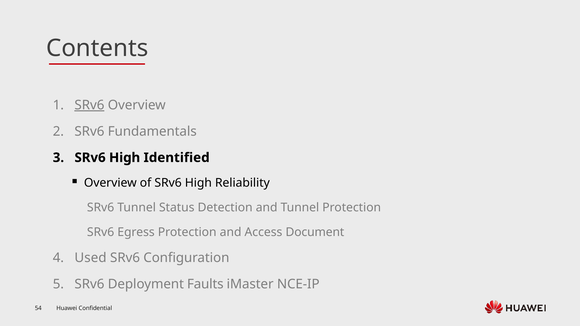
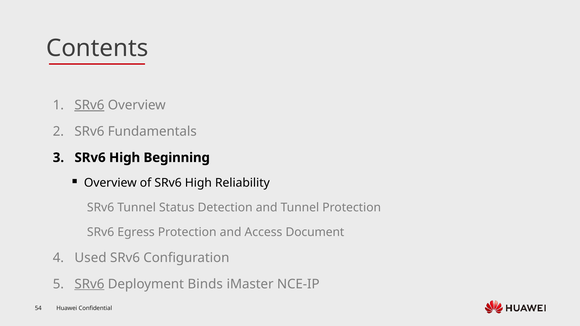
Identified: Identified -> Beginning
SRv6 at (89, 284) underline: none -> present
Faults: Faults -> Binds
